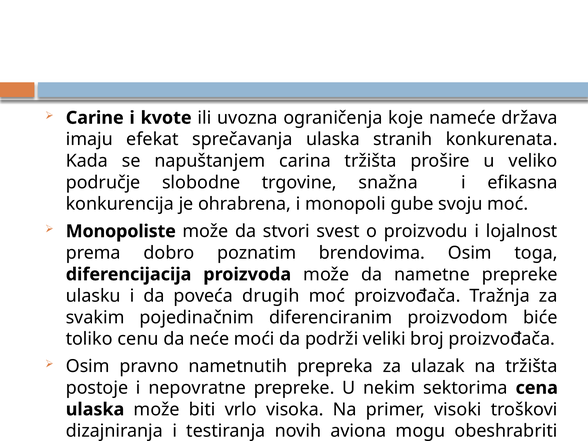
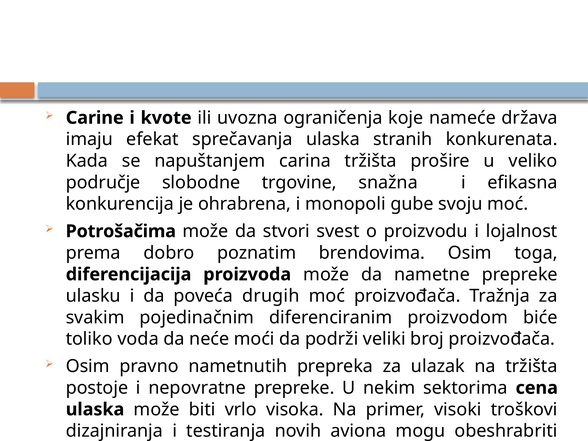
Monopoliste: Monopoliste -> Potrošačima
cenu: cenu -> voda
